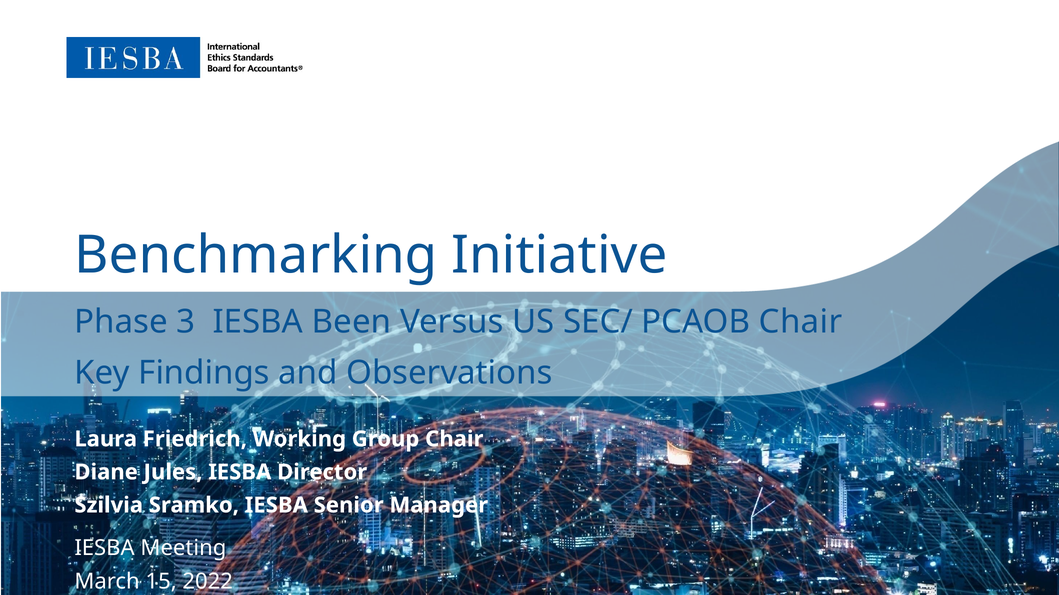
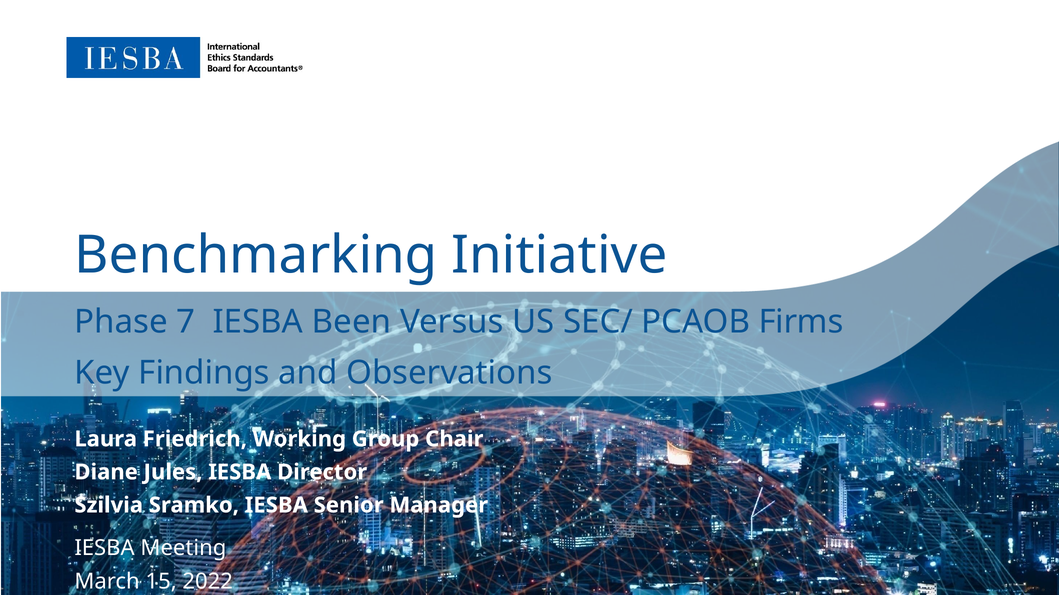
3: 3 -> 7
PCAOB Chair: Chair -> Firms
